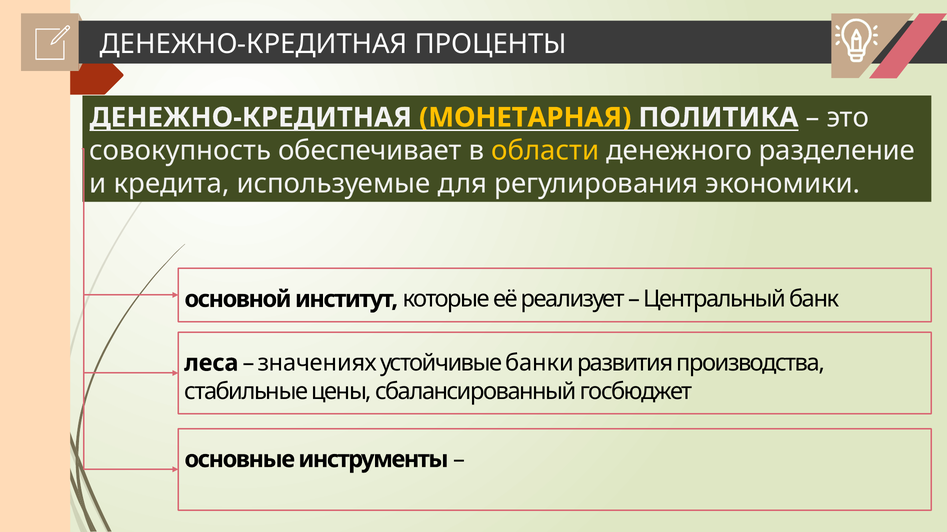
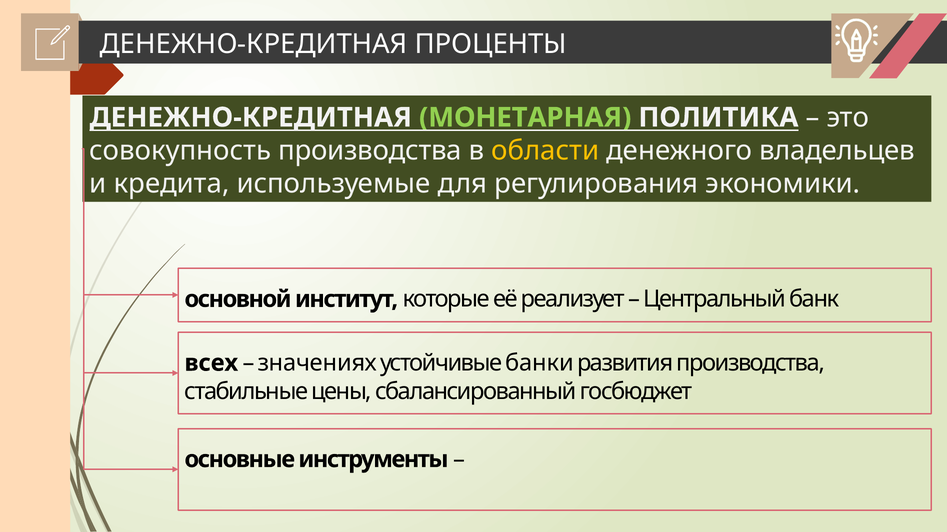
МОНЕТАРНАЯ colour: yellow -> light green
совокупность обеспечивает: обеспечивает -> производства
разделение: разделение -> владельцев
леса: леса -> всех
